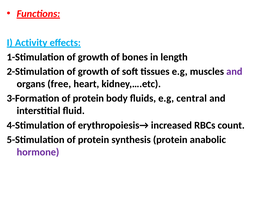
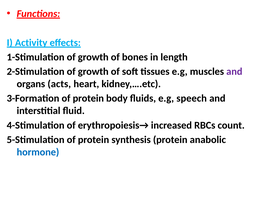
free: free -> acts
central: central -> speech
hormone colour: purple -> blue
